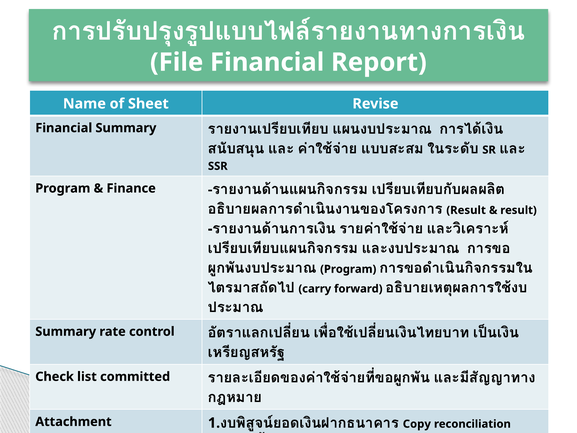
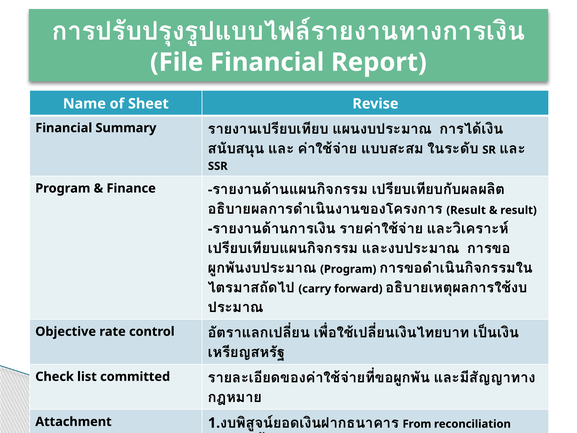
Summary at (66, 331): Summary -> Objective
Copy at (417, 424): Copy -> From
